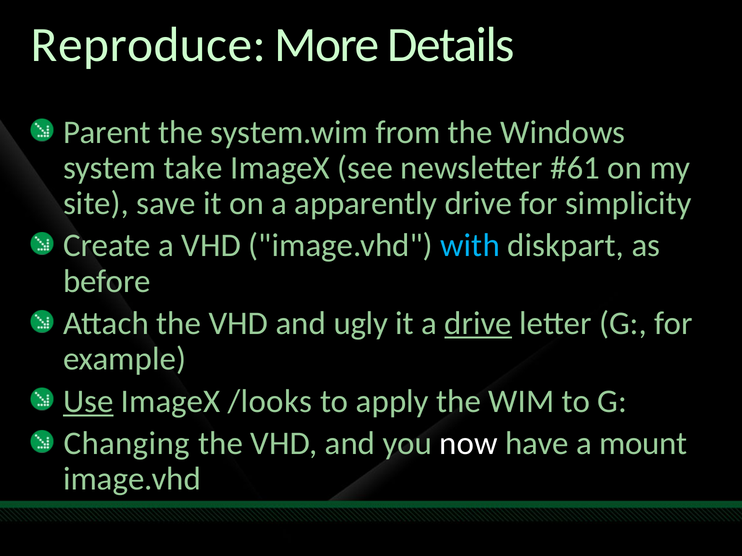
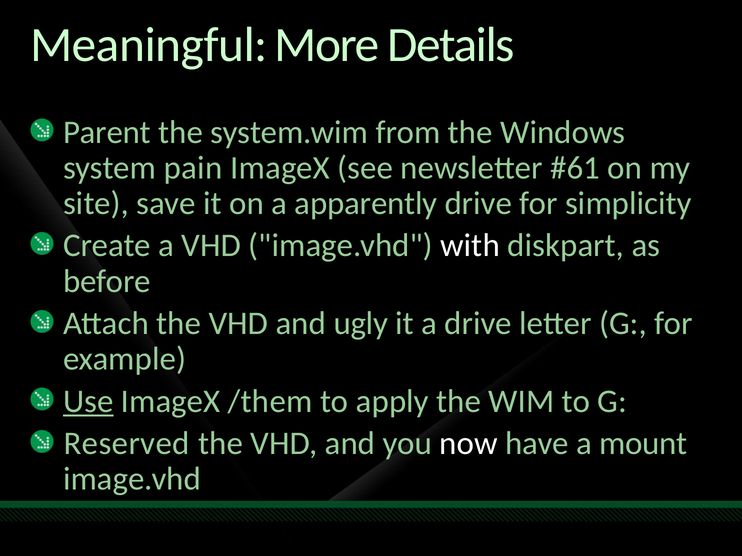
Reproduce: Reproduce -> Meaningful
take: take -> pain
with colour: light blue -> white
drive at (478, 324) underline: present -> none
/looks: /looks -> /them
Changing: Changing -> Reserved
